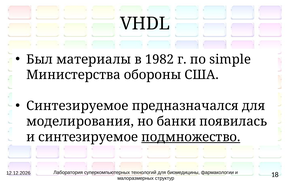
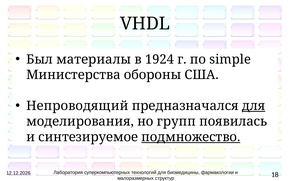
1982: 1982 -> 1924
Синтезируемое at (77, 106): Синтезируемое -> Непроводящий
для at (254, 106) underline: none -> present
банки: банки -> групп
